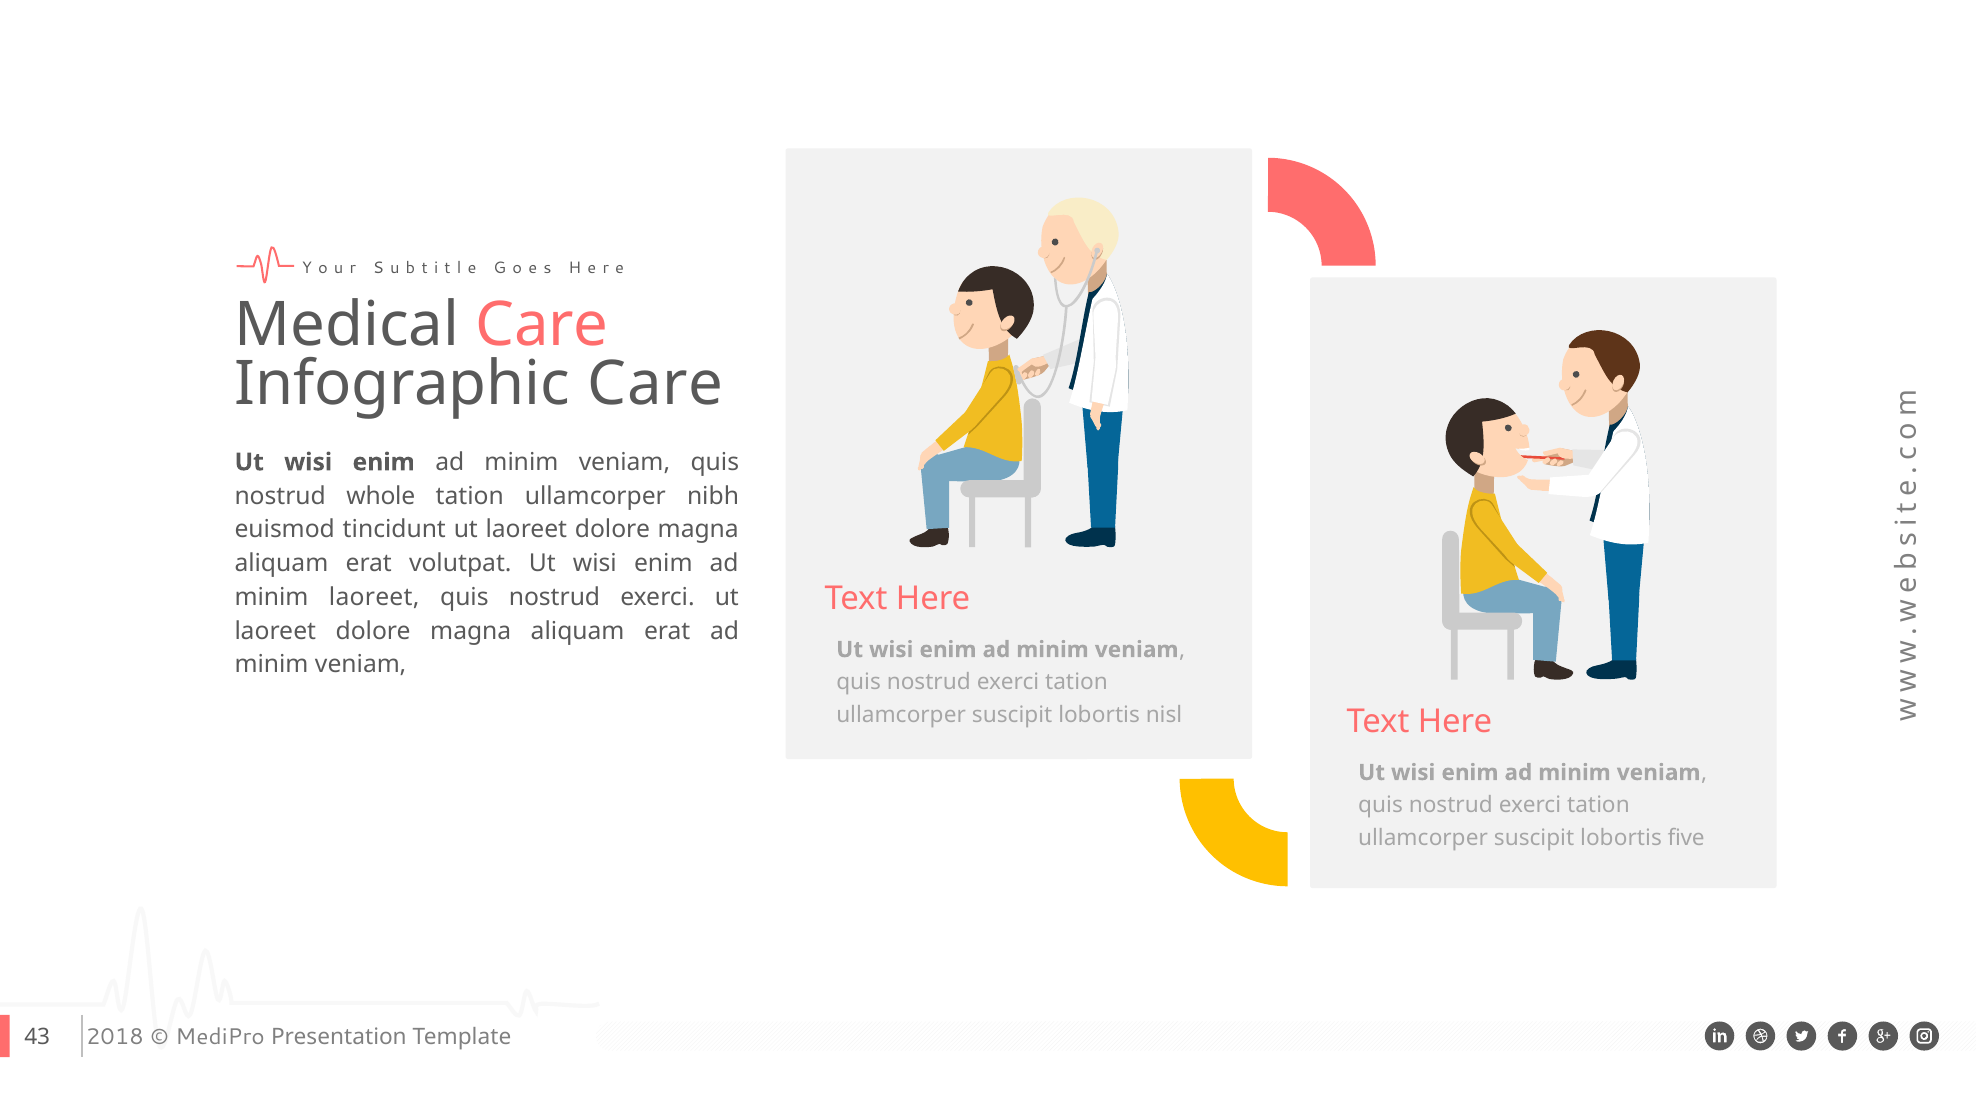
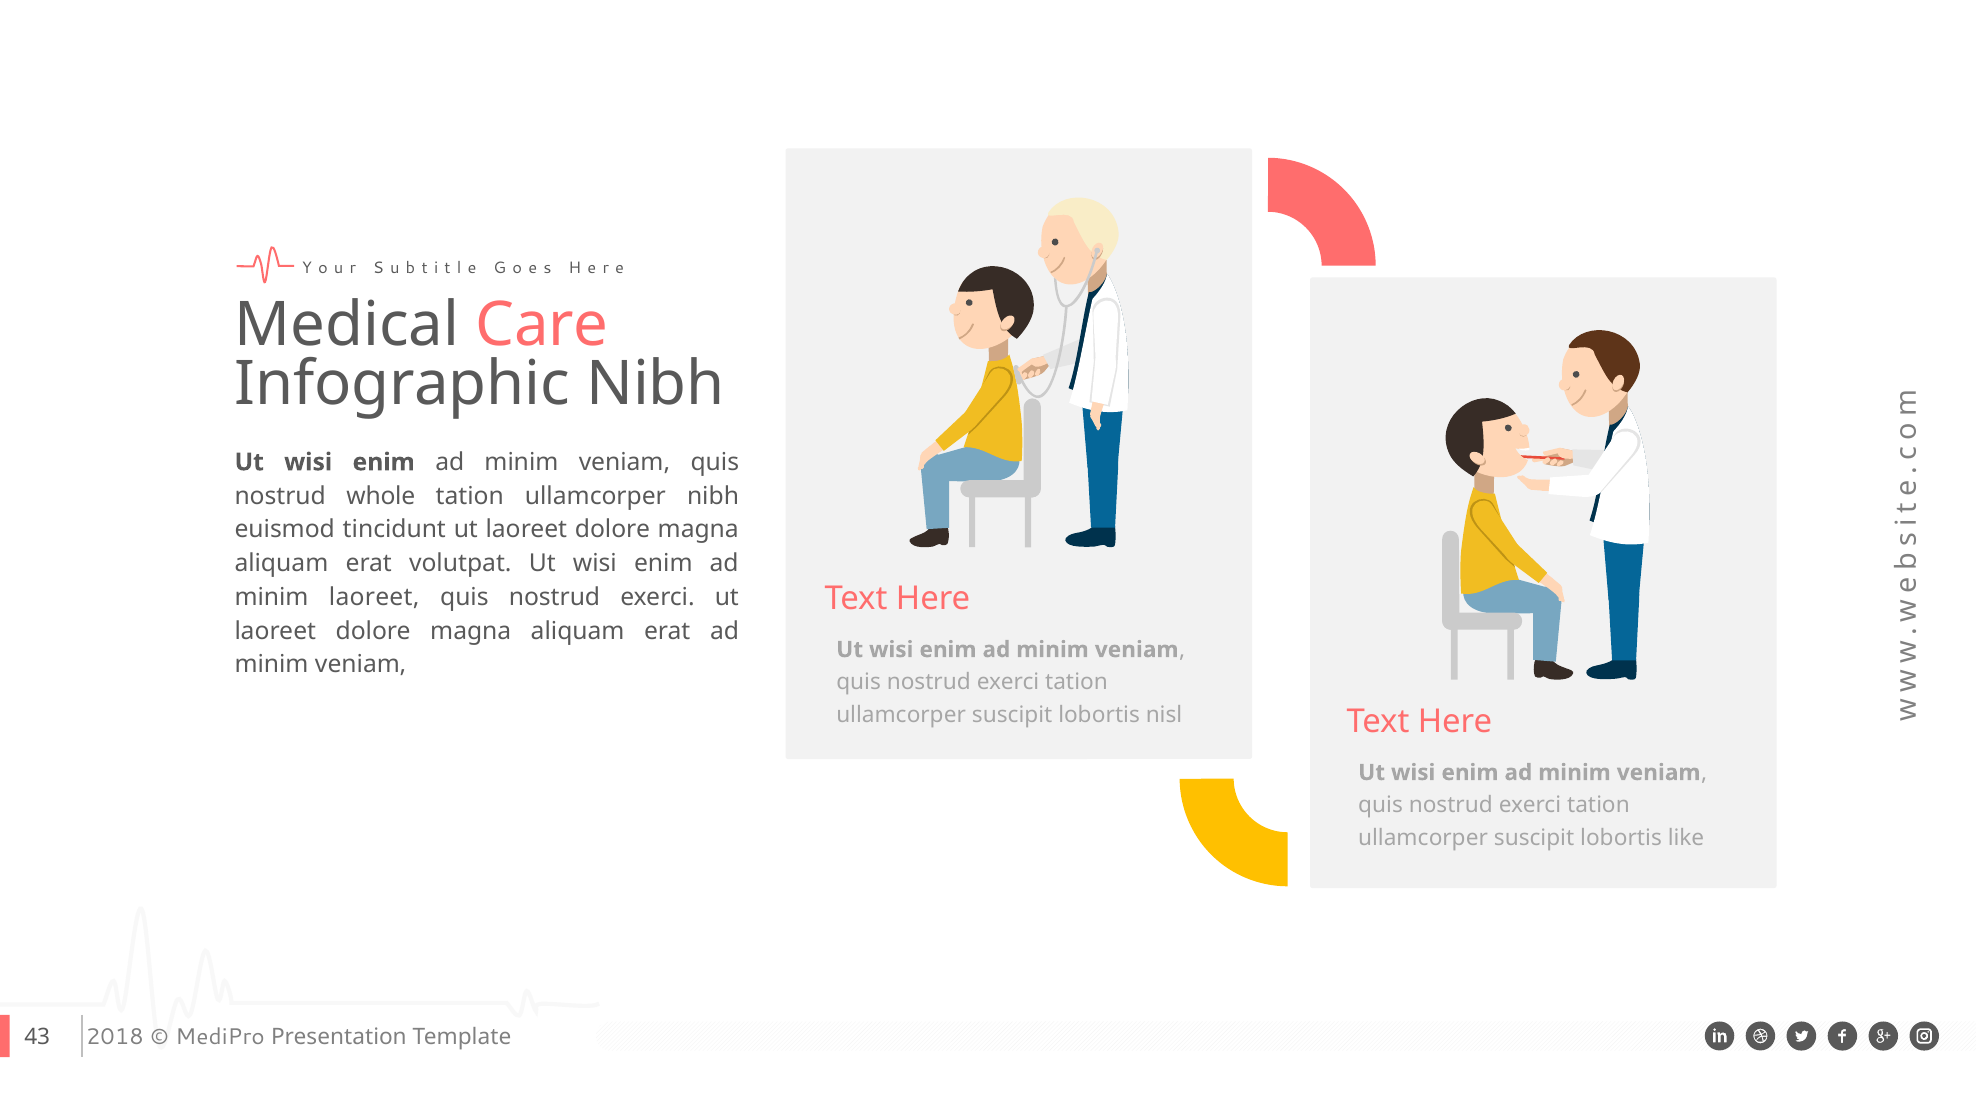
Infographic Care: Care -> Nibh
five: five -> like
